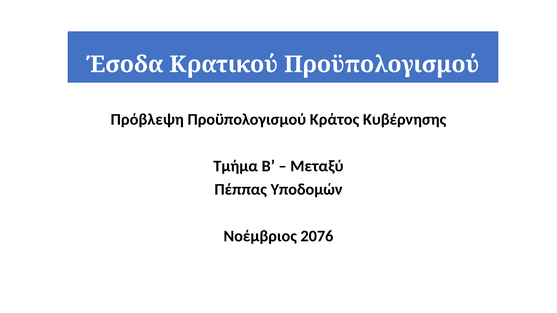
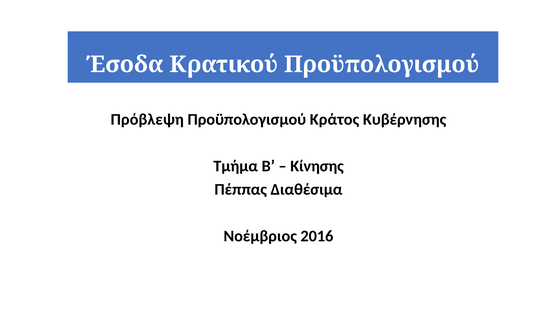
Μεταξύ: Μεταξύ -> Κίνησης
Υποδομών: Υποδομών -> Διαθέσιμα
2076: 2076 -> 2016
